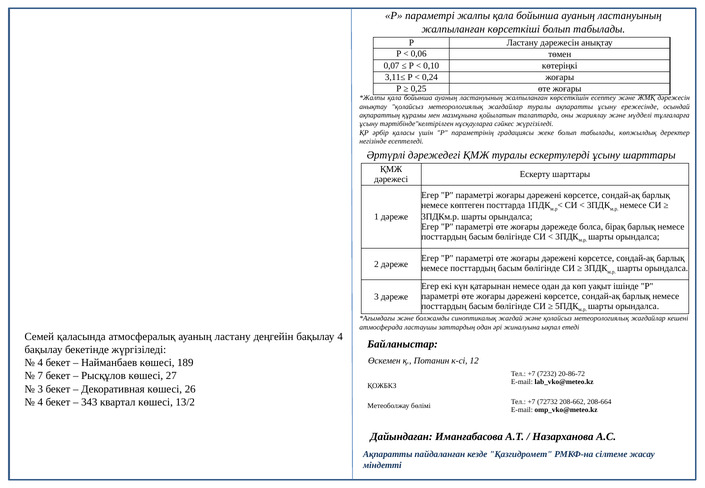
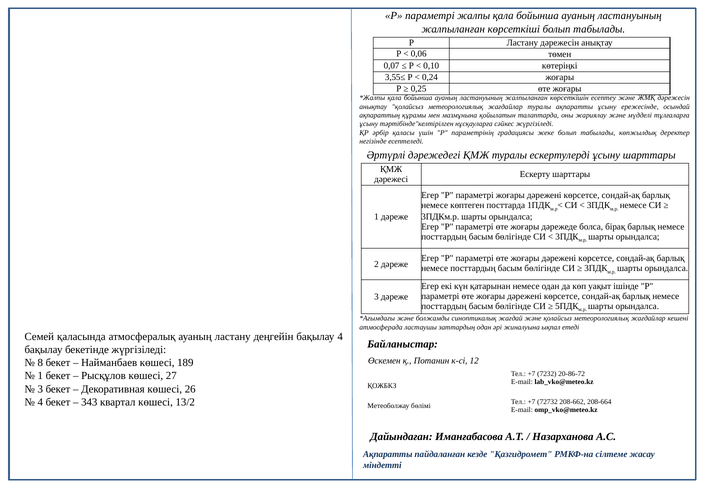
3,11≤: 3,11≤ -> 3,55≤
4 at (40, 363): 4 -> 8
7 at (40, 376): 7 -> 1
